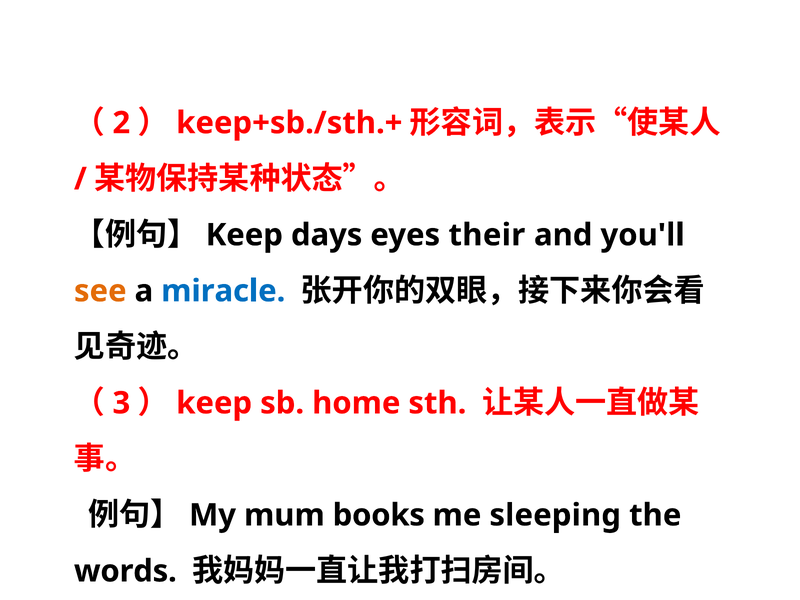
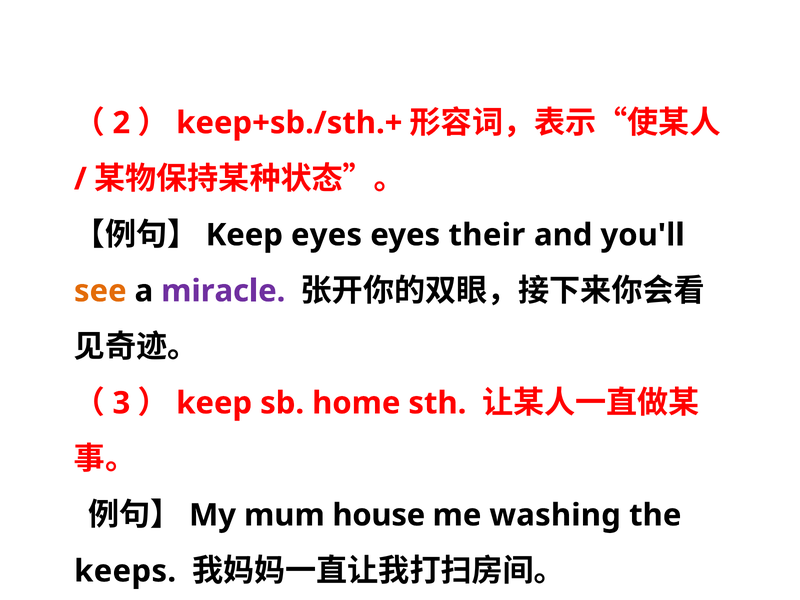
days at (327, 235): days -> eyes
miracle colour: blue -> purple
books: books -> house
sleeping: sleeping -> washing
words: words -> keeps
